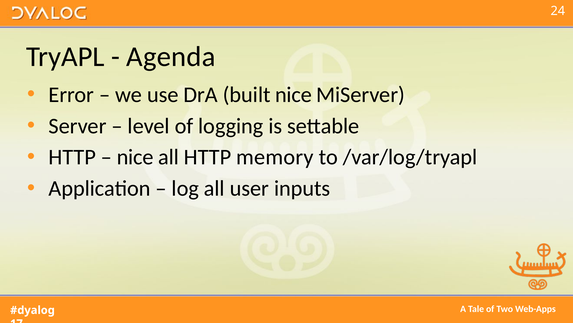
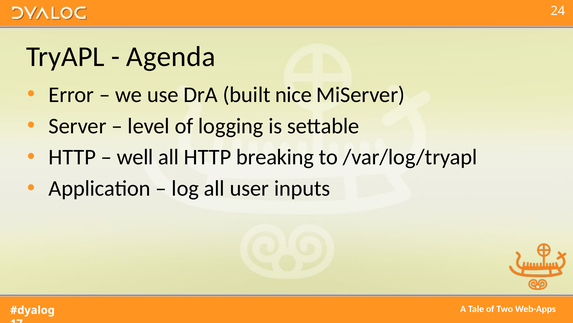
nice at (135, 157): nice -> well
memory: memory -> breaking
